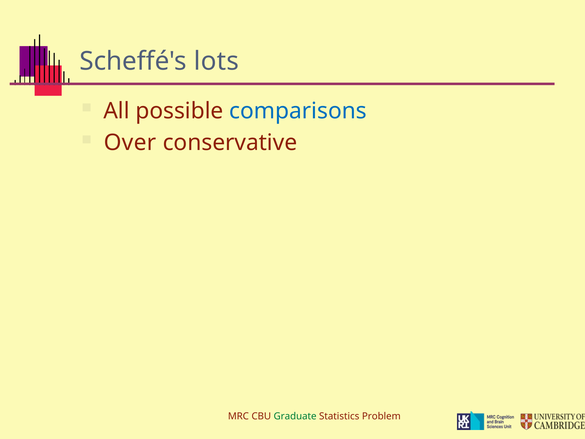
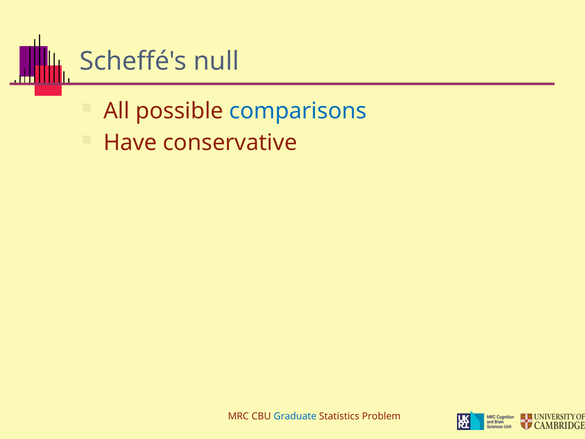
lots: lots -> null
Over: Over -> Have
Graduate colour: green -> blue
